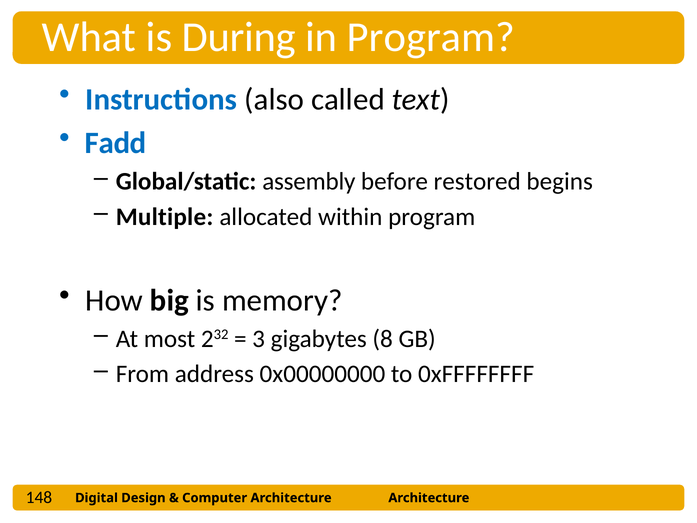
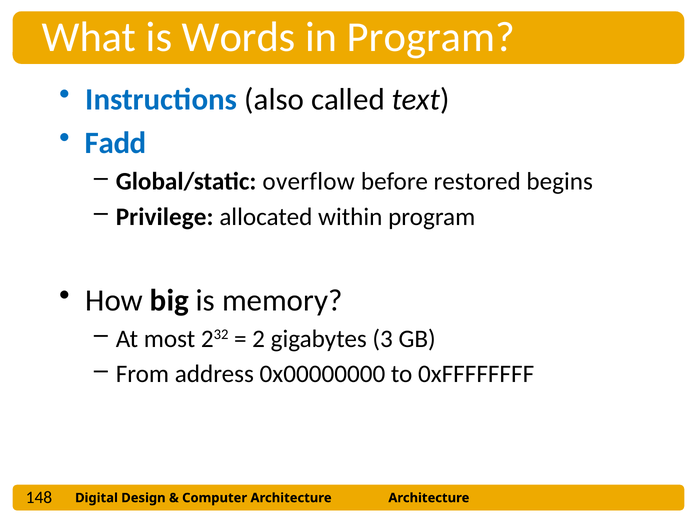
During: During -> Words
assembly: assembly -> overflow
Multiple: Multiple -> Privilege
3: 3 -> 2
8: 8 -> 3
